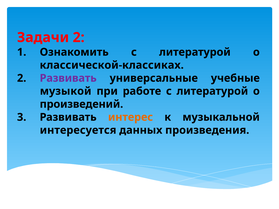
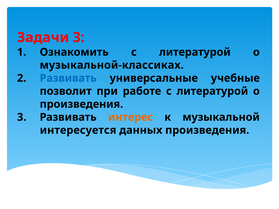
Задачи 2: 2 -> 3
классической-классиках: классической-классиках -> музыкальной-классиках
Развивать at (68, 78) colour: purple -> blue
музыкой: музыкой -> позволит
произведений at (81, 104): произведений -> произведения
